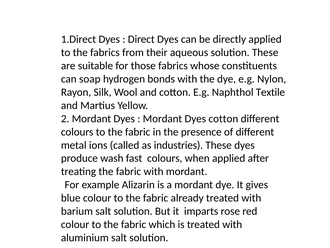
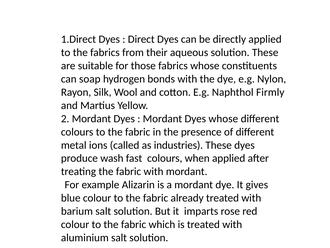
Textile: Textile -> Firmly
Dyes cotton: cotton -> whose
